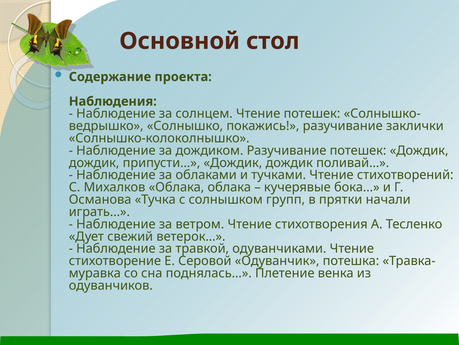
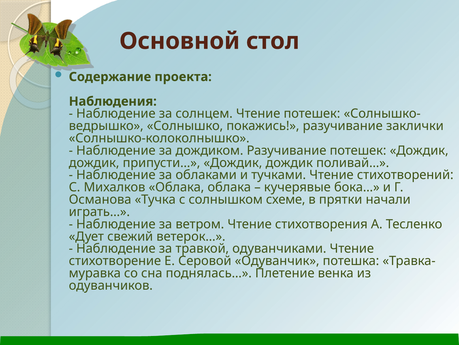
групп: групп -> схеме
